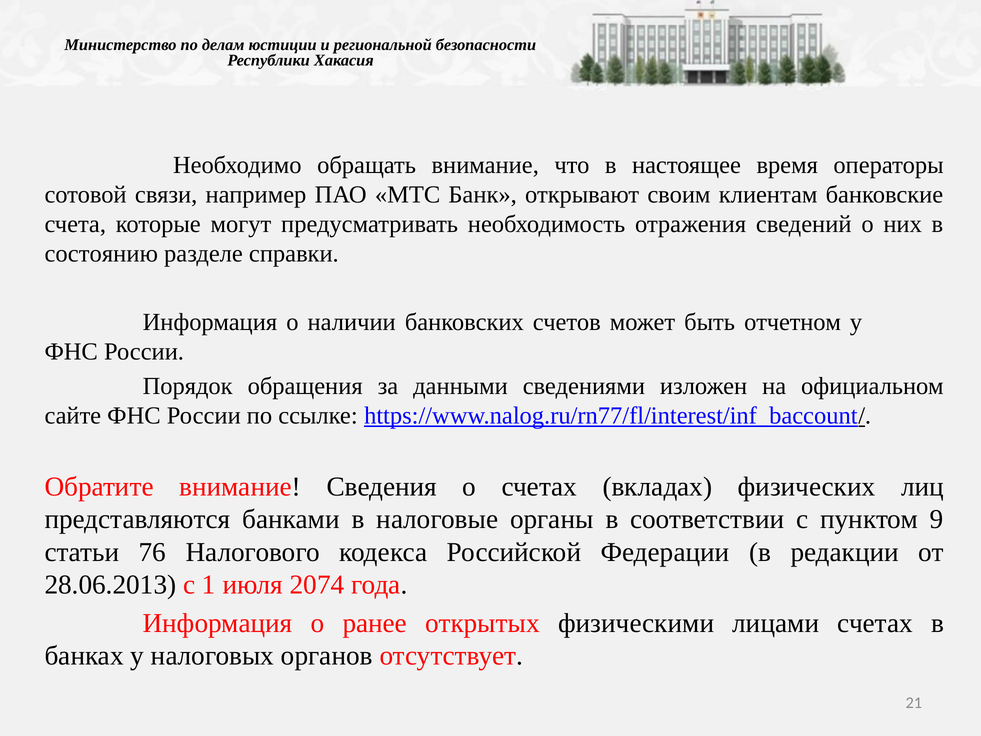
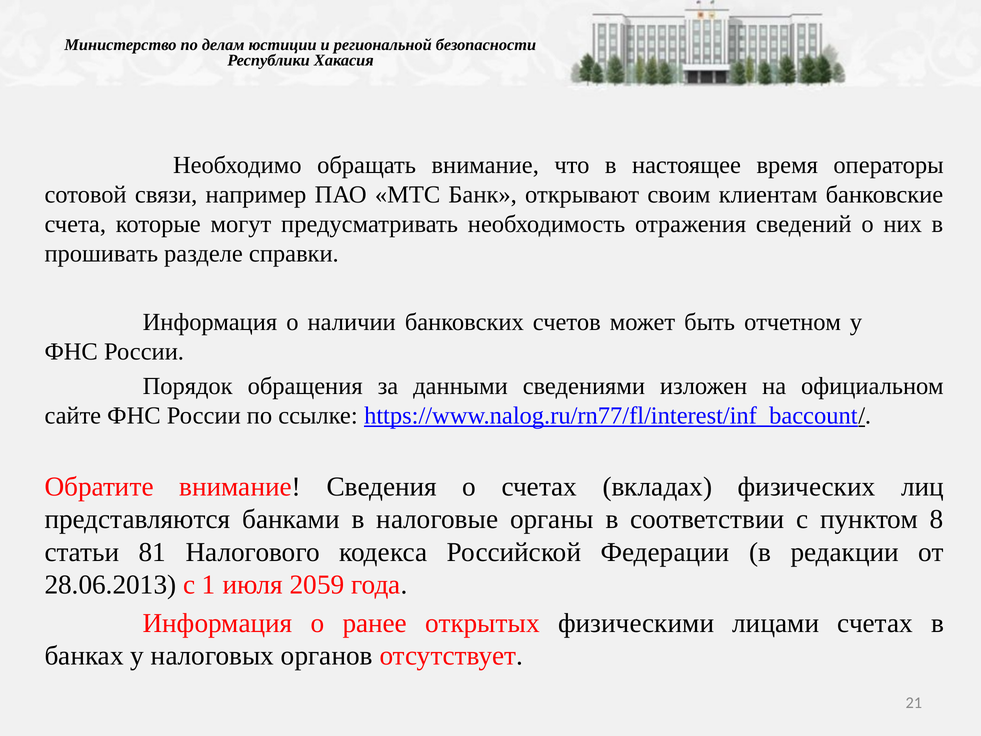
состоянию: состоянию -> прошивать
9: 9 -> 8
76: 76 -> 81
2074: 2074 -> 2059
